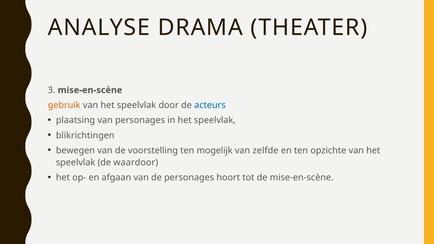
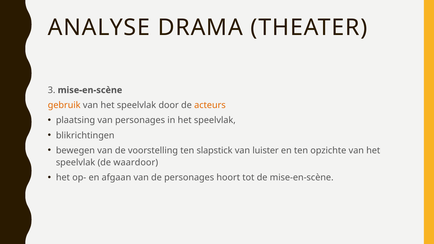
acteurs colour: blue -> orange
mogelijk: mogelijk -> slapstick
zelfde: zelfde -> luister
